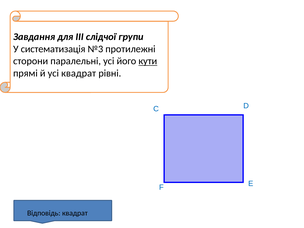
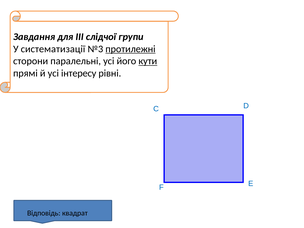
систематизація: систематизація -> систематизації
протилежні underline: none -> present
усі квадрат: квадрат -> інтересу
